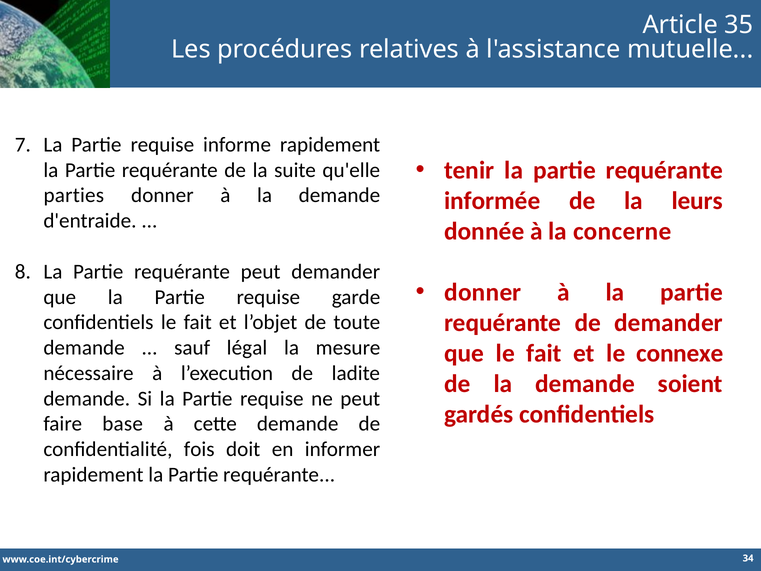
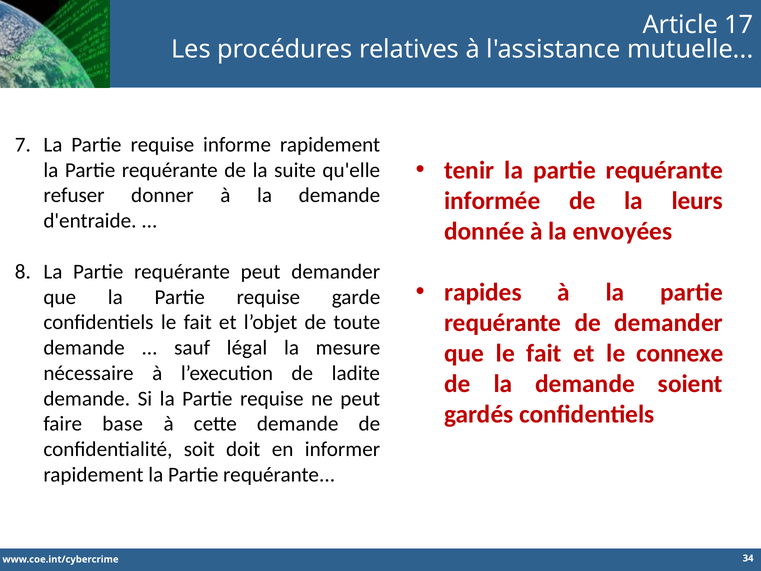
35: 35 -> 17
parties: parties -> refuser
concerne: concerne -> envoyées
donner at (483, 292): donner -> rapides
fois: fois -> soit
